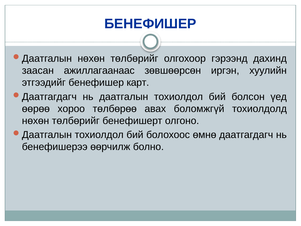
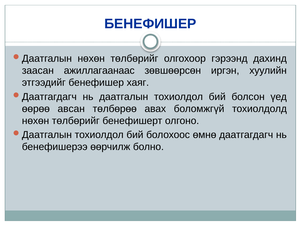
карт: карт -> хаяг
хороо: хороо -> авсан
